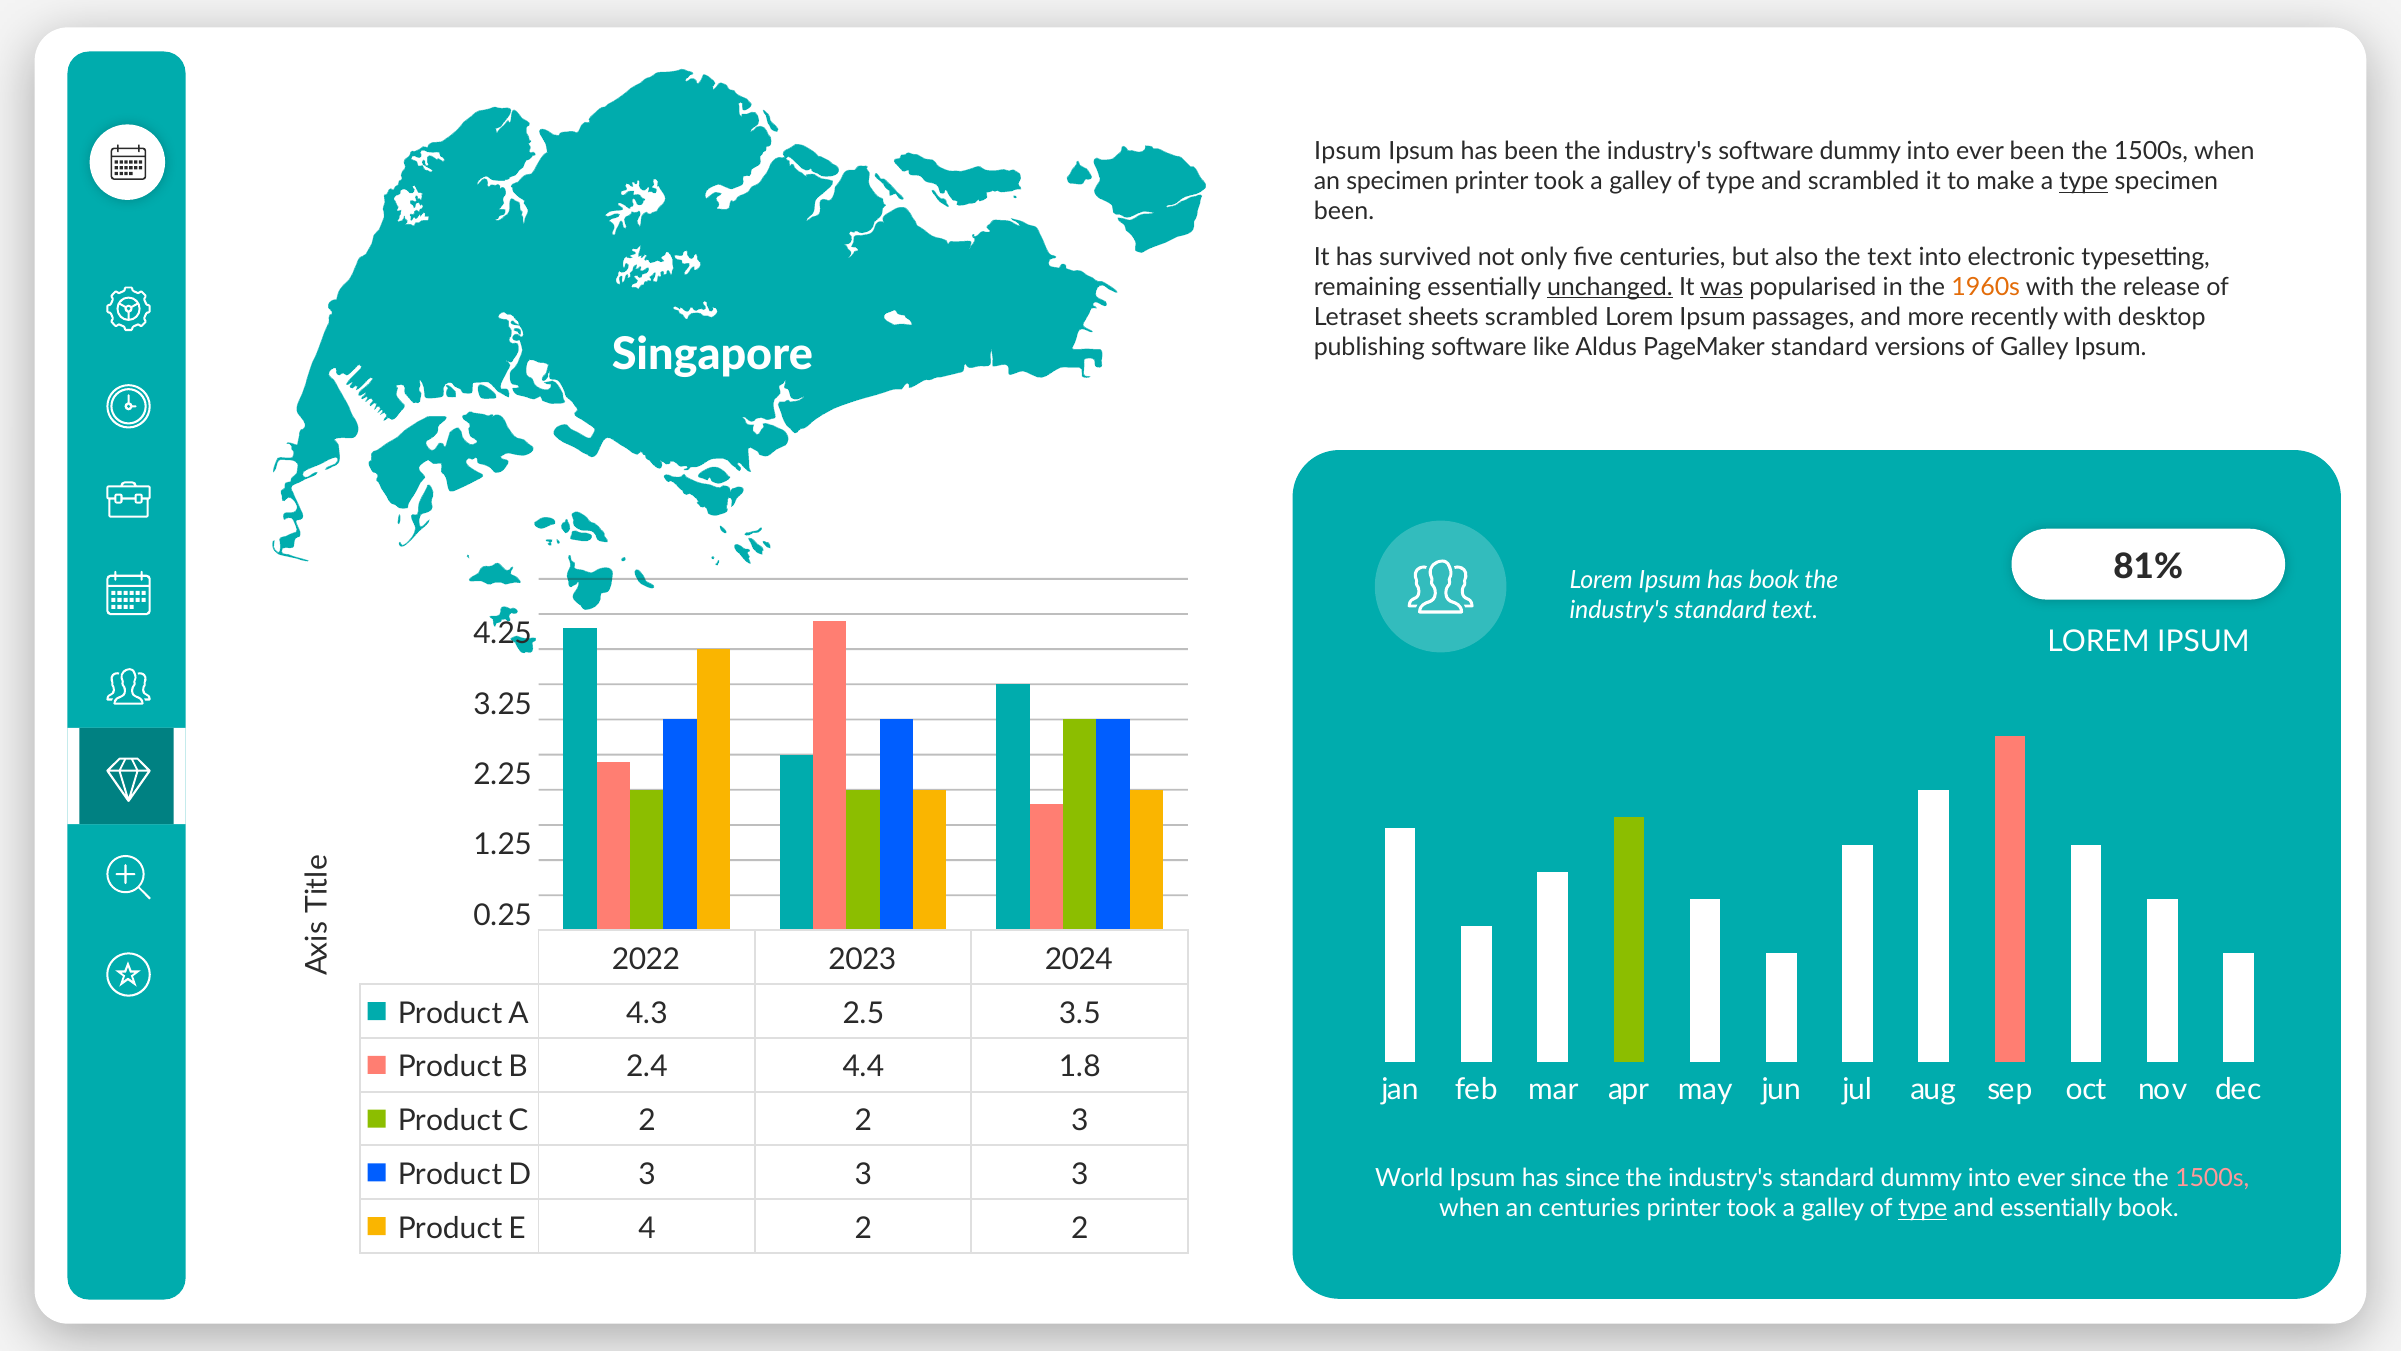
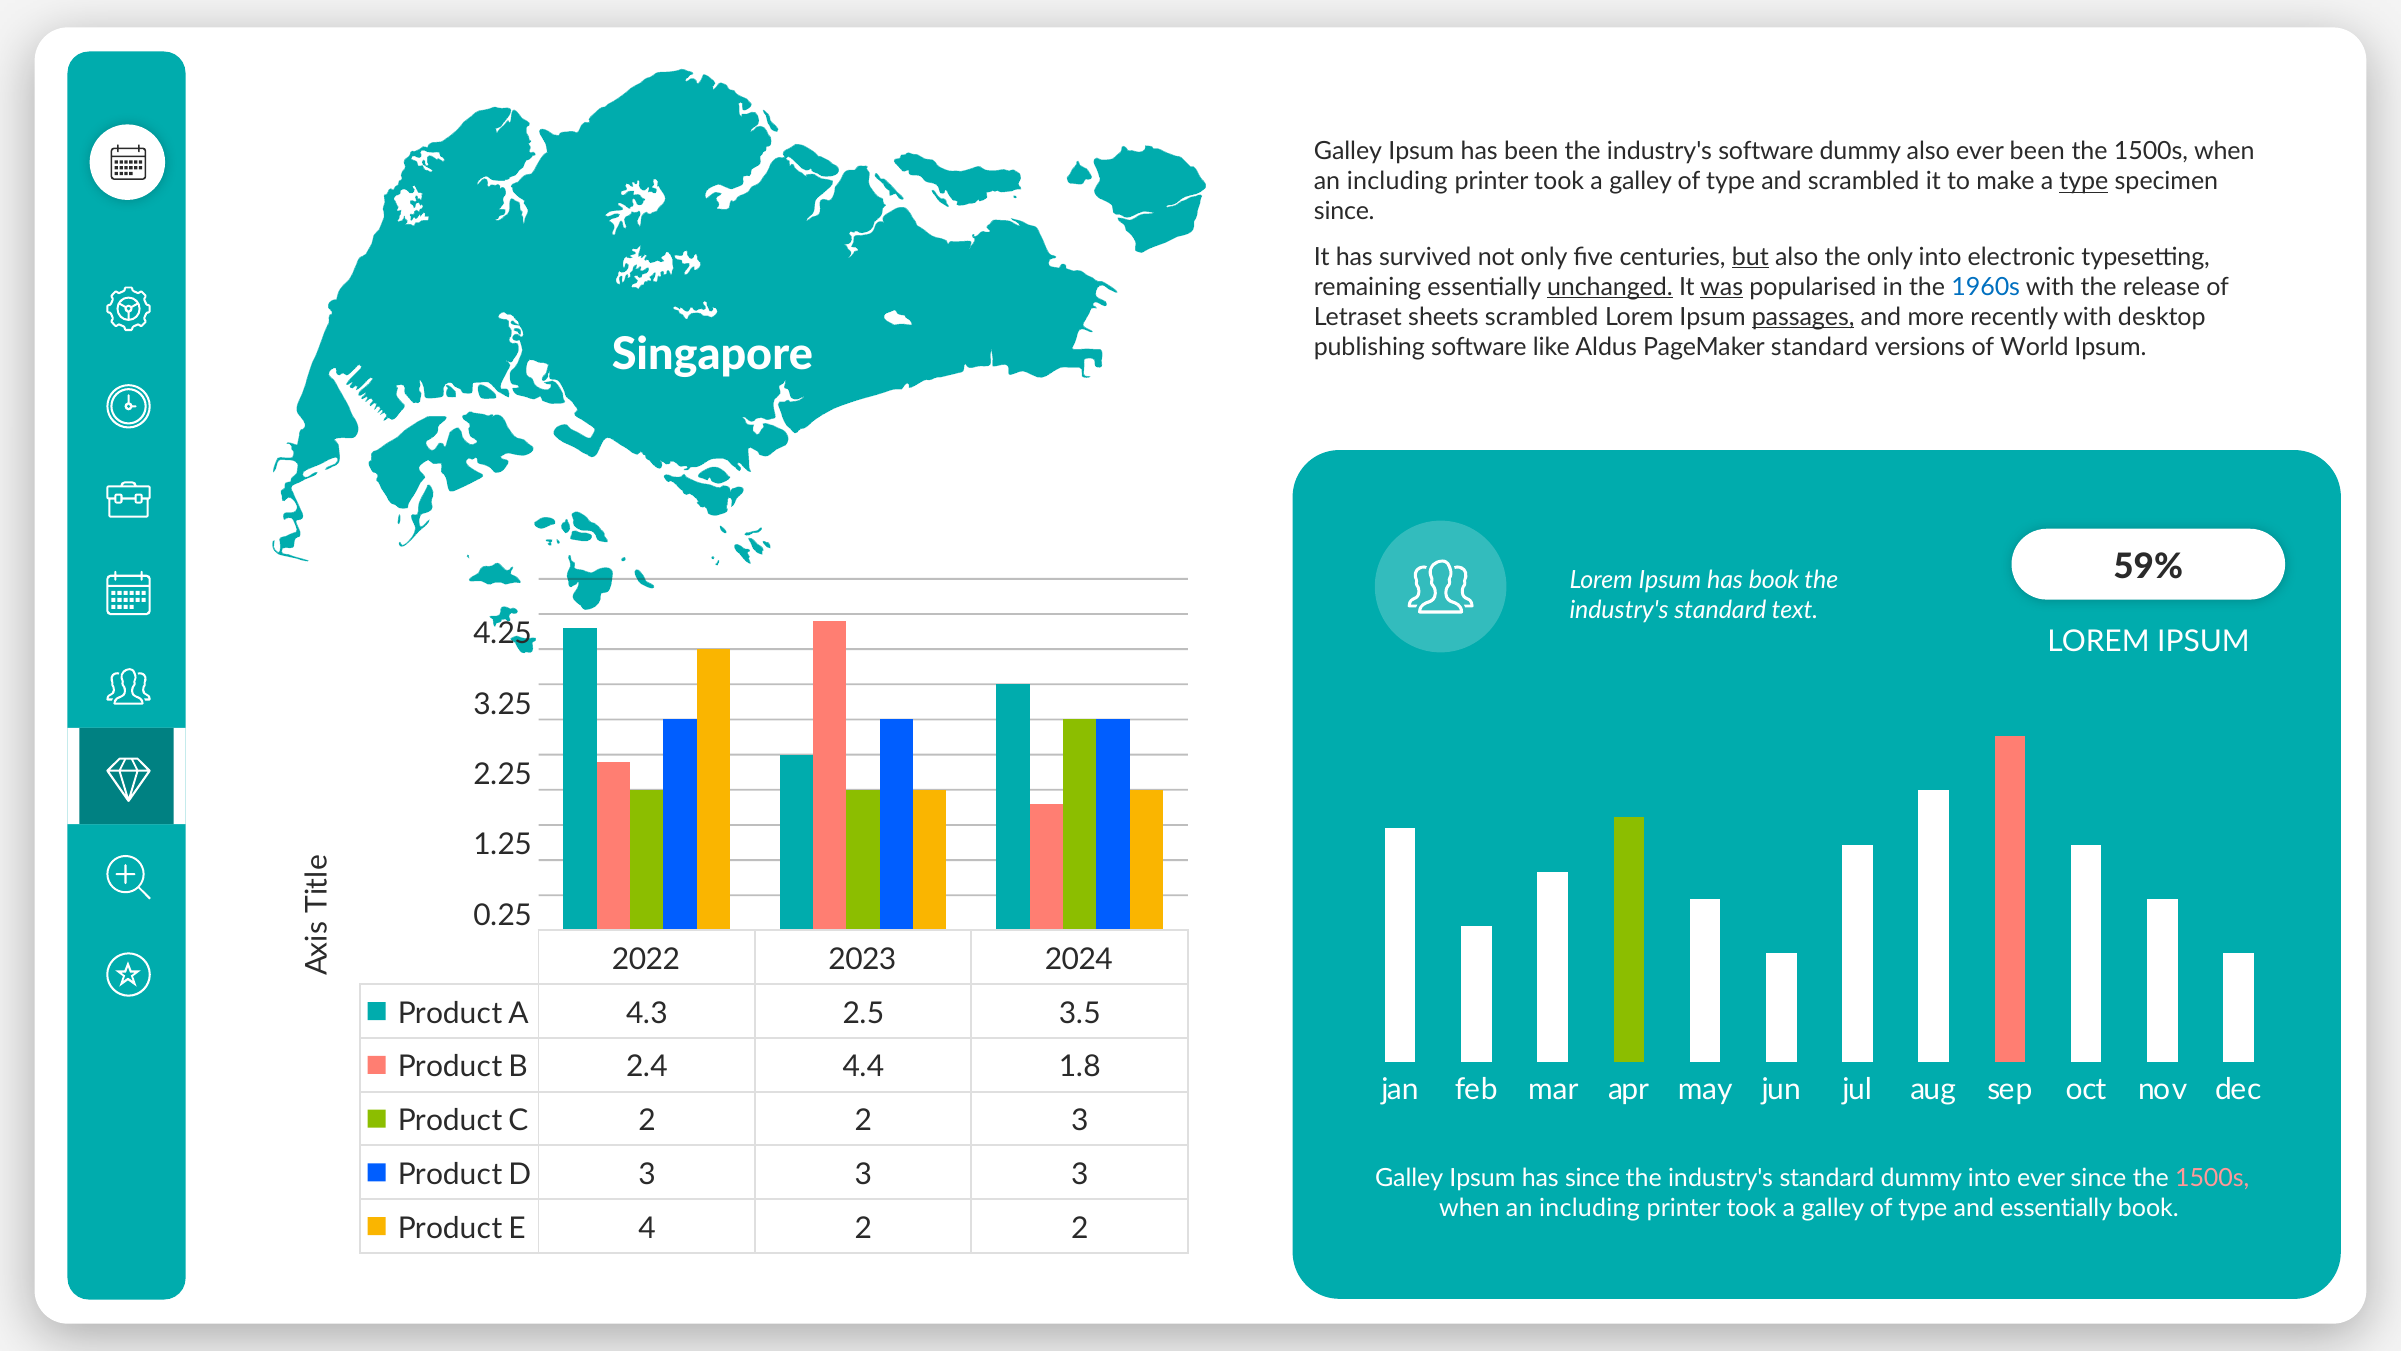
Ipsum at (1348, 151): Ipsum -> Galley
into at (1928, 151): into -> also
specimen at (1397, 182): specimen -> including
been at (1344, 212): been -> since
but underline: none -> present
the text: text -> only
1960s colour: orange -> blue
passages underline: none -> present
of Galley: Galley -> World
81%: 81% -> 59%
World at (1409, 1178): World -> Galley
centuries at (1590, 1208): centuries -> including
type at (1923, 1208) underline: present -> none
